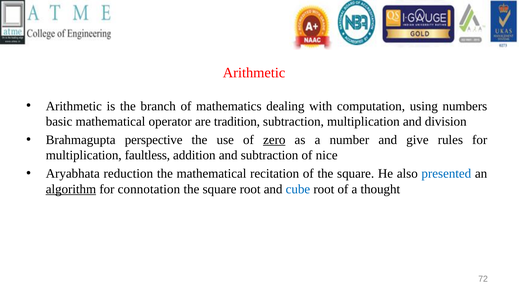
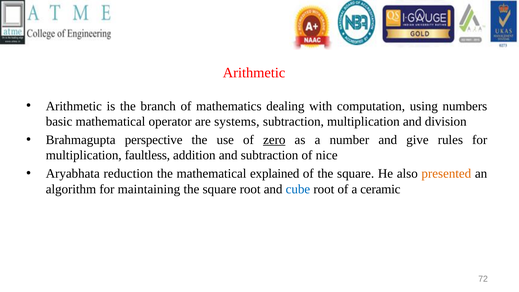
tradition: tradition -> systems
recitation: recitation -> explained
presented colour: blue -> orange
algorithm underline: present -> none
connotation: connotation -> maintaining
thought: thought -> ceramic
